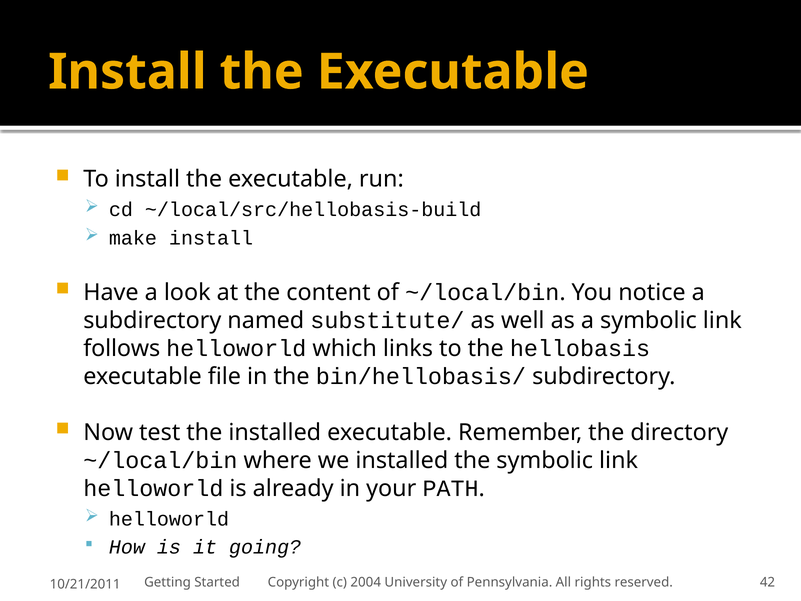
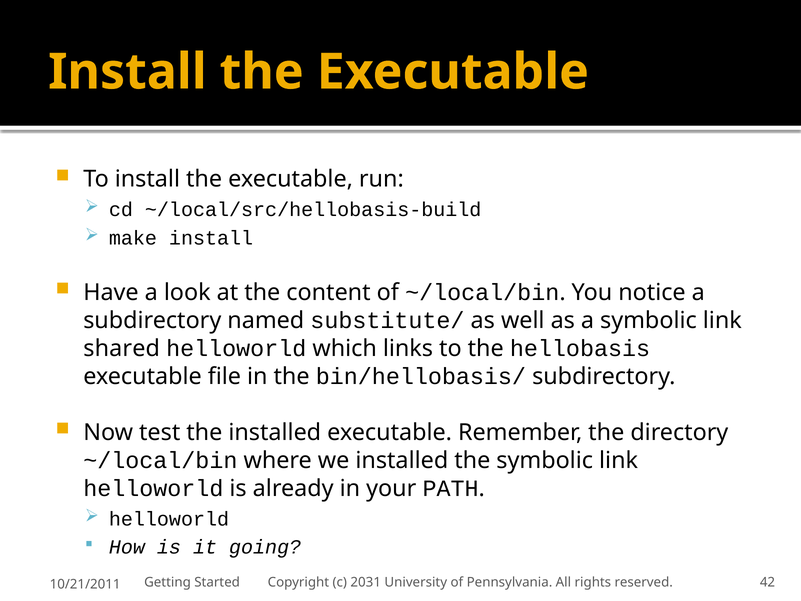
follows: follows -> shared
2004: 2004 -> 2031
